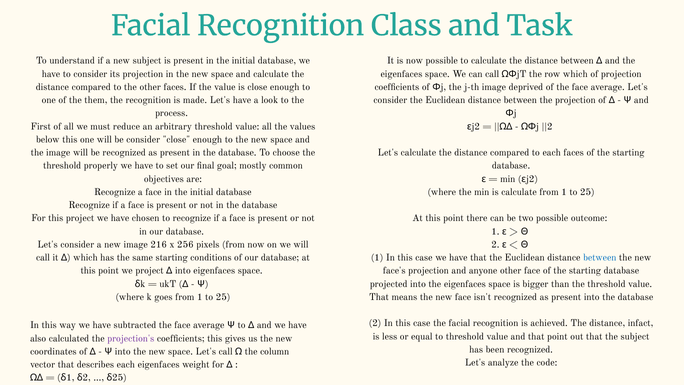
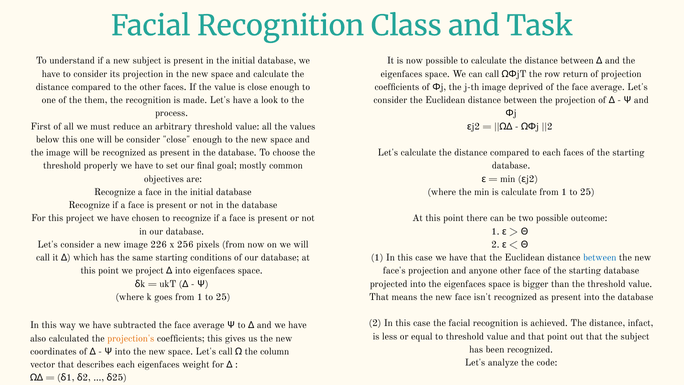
row which: which -> return
216: 216 -> 226
projection's colour: purple -> orange
